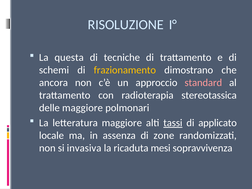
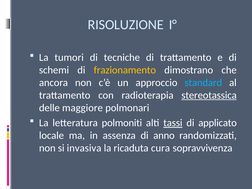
questa: questa -> tumori
standard colour: pink -> light blue
stereotassica underline: none -> present
letteratura maggiore: maggiore -> polmoniti
zone: zone -> anno
mesi: mesi -> cura
